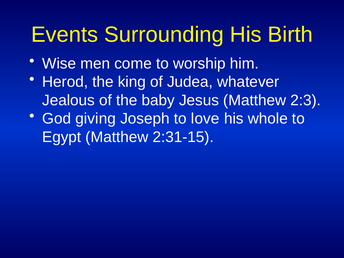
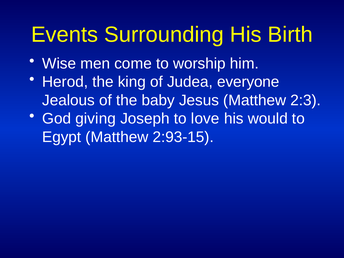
whatever: whatever -> everyone
whole: whole -> would
2:31-15: 2:31-15 -> 2:93-15
